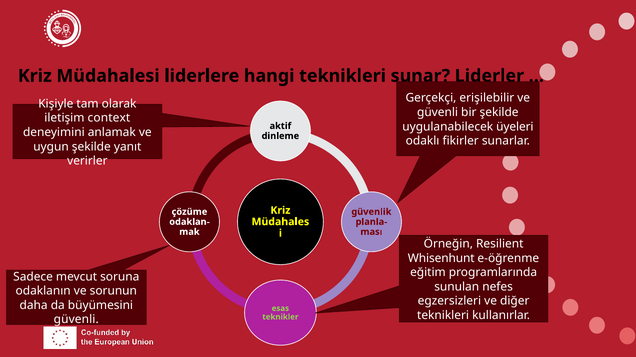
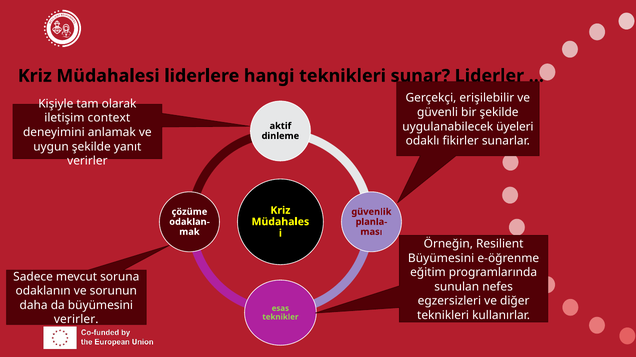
Whisenhunt at (441, 259): Whisenhunt -> Büyümesini
güvenli at (76, 320): güvenli -> verirler
